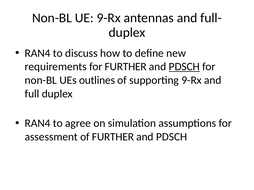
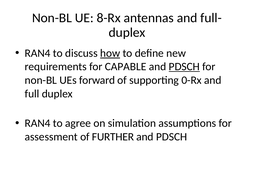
UE 9-Rx: 9-Rx -> 8-Rx
how underline: none -> present
for FURTHER: FURTHER -> CAPABLE
outlines: outlines -> forward
supporting 9-Rx: 9-Rx -> 0-Rx
